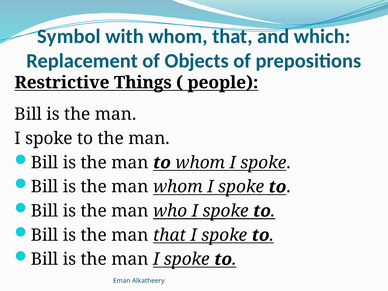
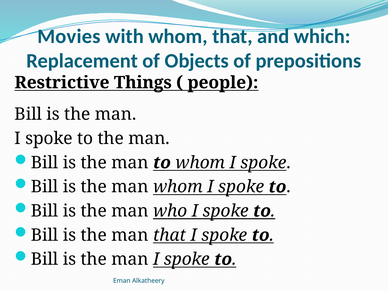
Symbol: Symbol -> Movies
